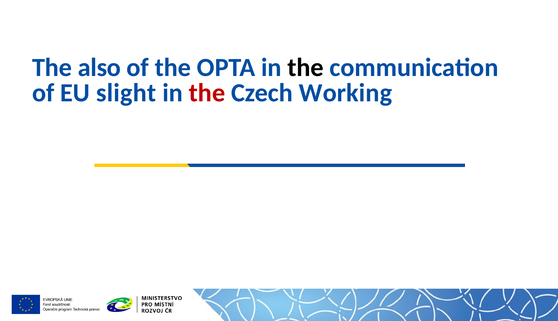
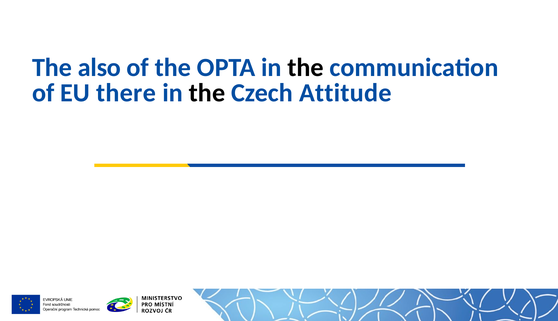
slight: slight -> there
the at (207, 93) colour: red -> black
Working: Working -> Attitude
